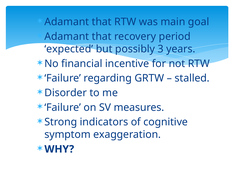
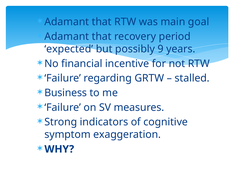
3: 3 -> 9
Disorder: Disorder -> Business
